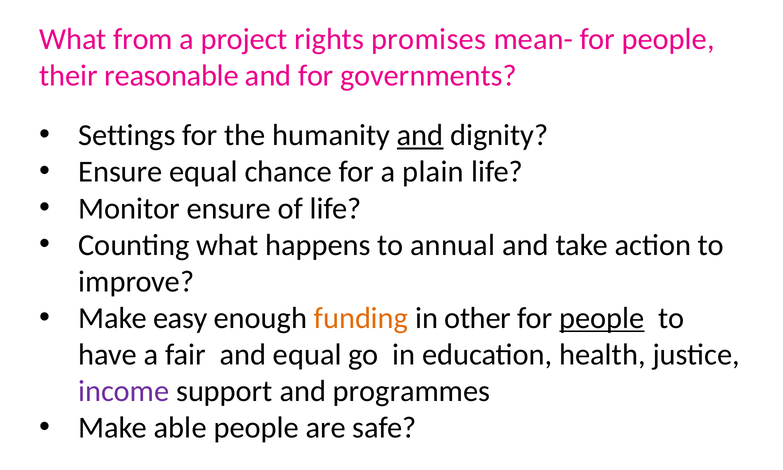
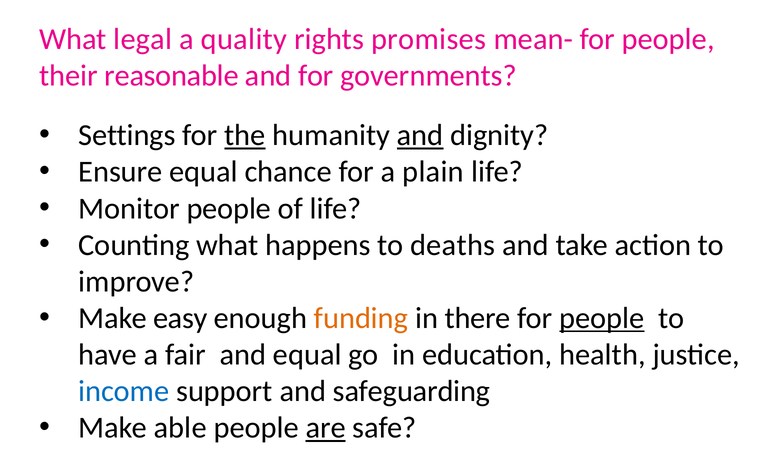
from: from -> legal
project: project -> quality
the underline: none -> present
Monitor ensure: ensure -> people
annual: annual -> deaths
other: other -> there
income colour: purple -> blue
programmes: programmes -> safeguarding
are underline: none -> present
